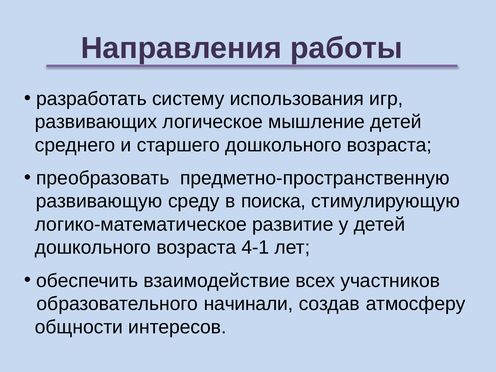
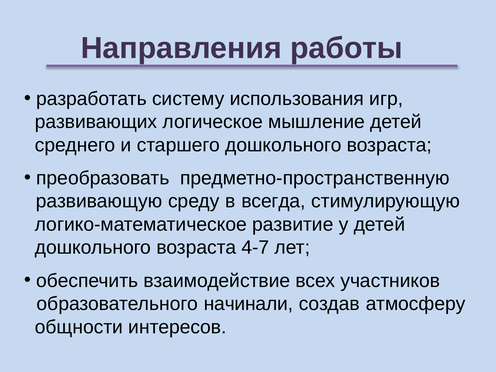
поиска: поиска -> всегда
4-1: 4-1 -> 4-7
